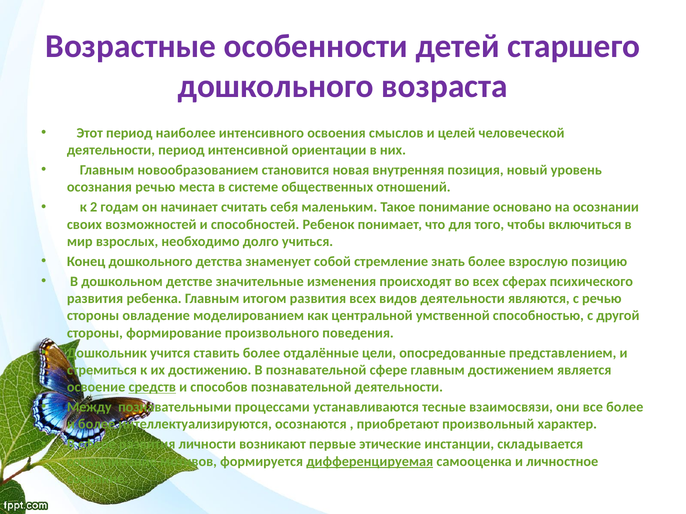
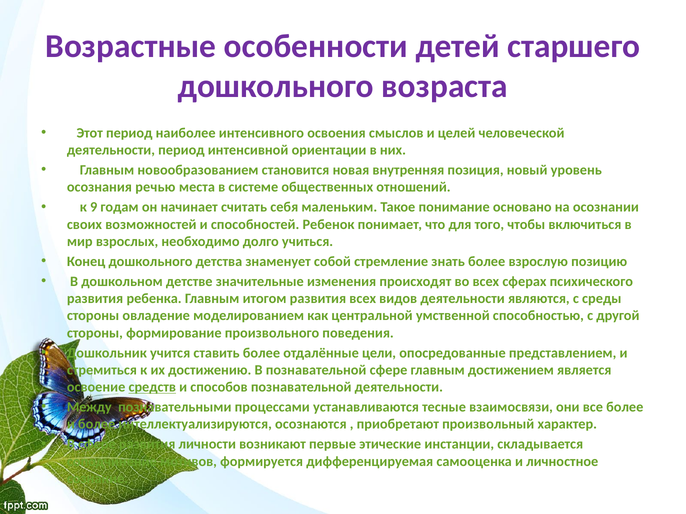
2: 2 -> 9
с речью: речью -> среды
дифференцируемая underline: present -> none
